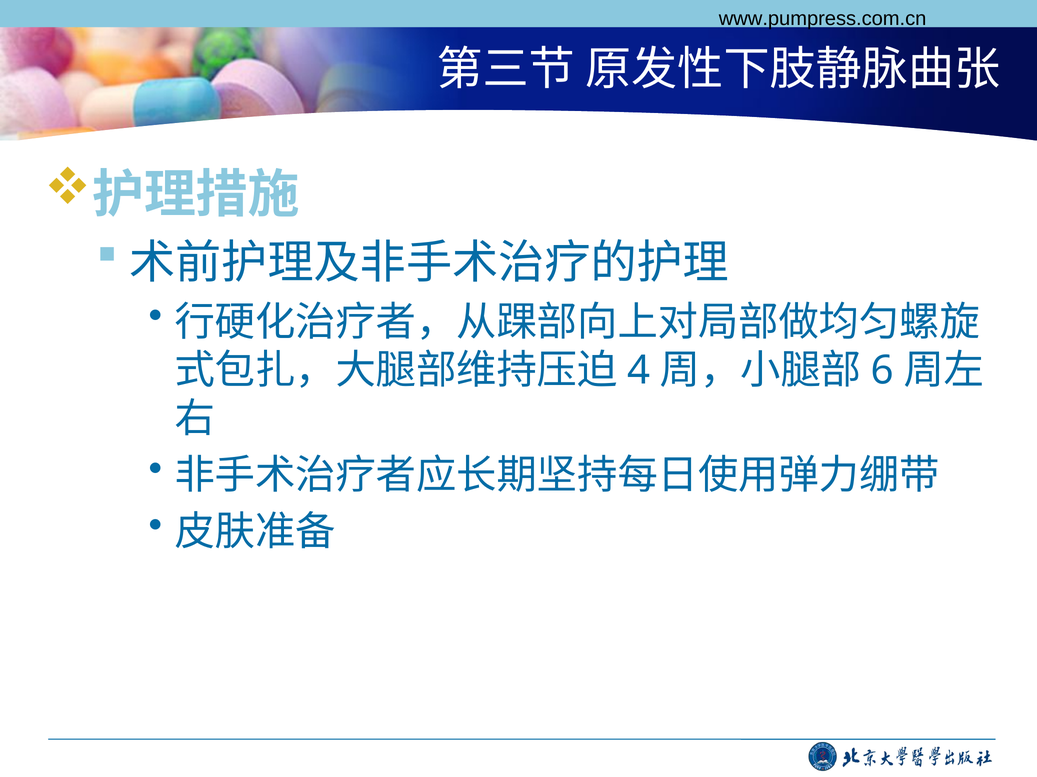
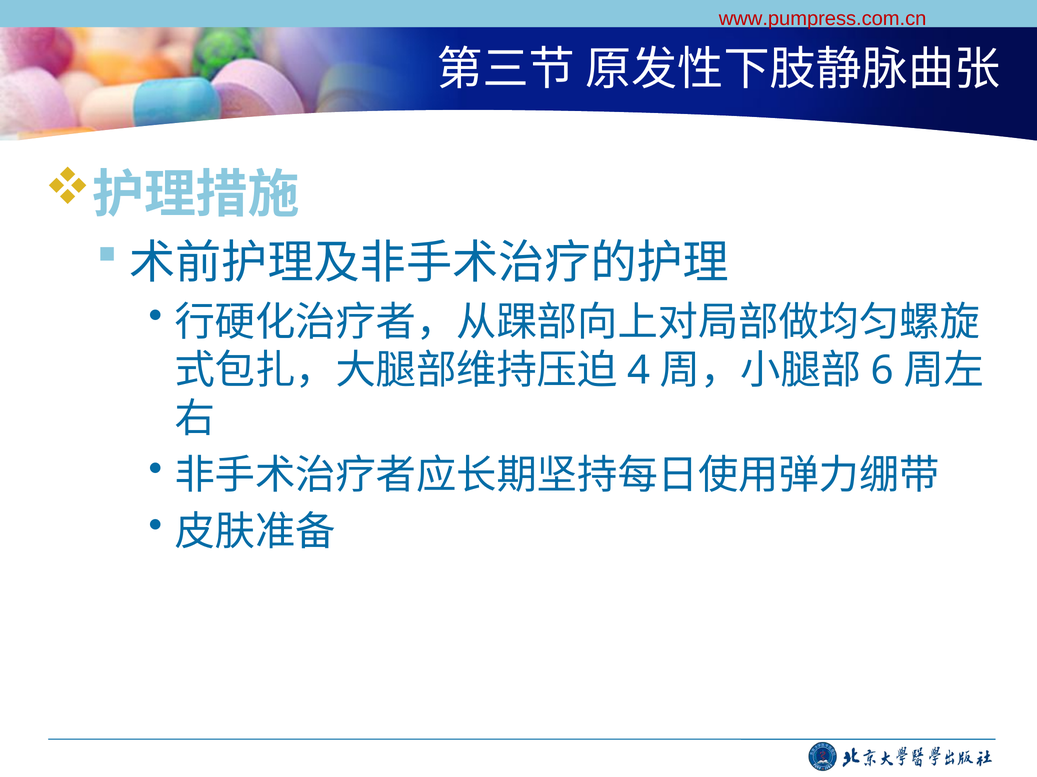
www.pumpress.com.cn colour: black -> red
